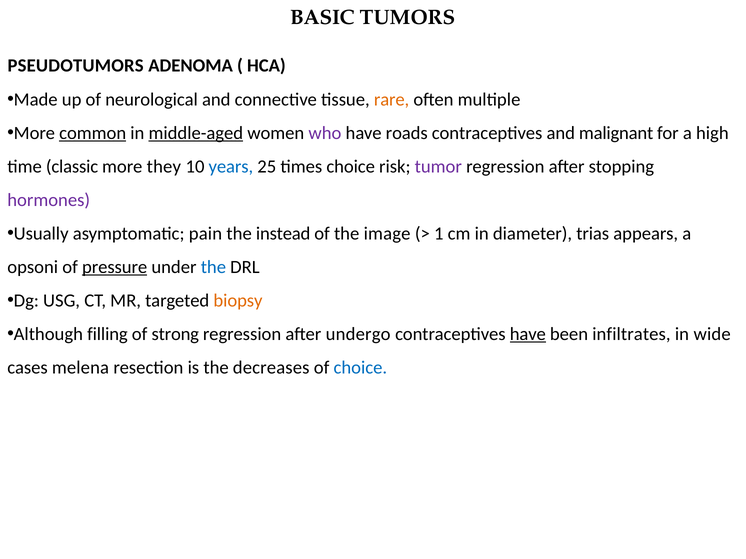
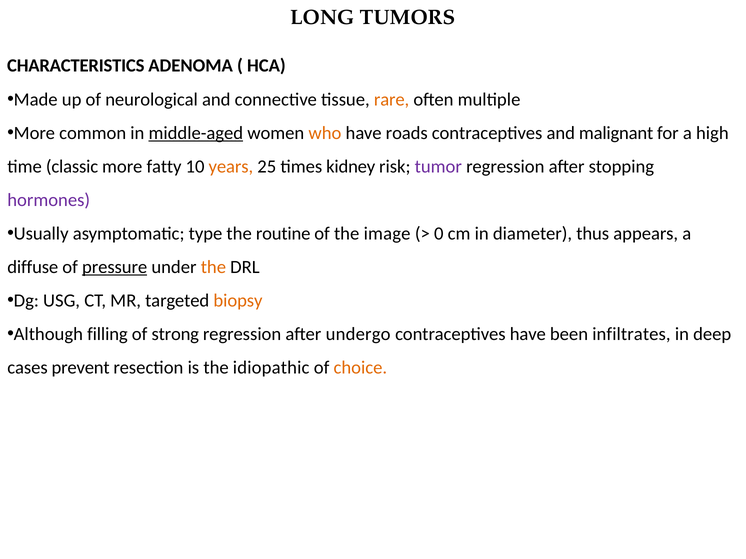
BASIC: BASIC -> LONG
PSEUDOTUMORS: PSEUDOTUMORS -> CHARACTERISTICS
common underline: present -> none
who colour: purple -> orange
they: they -> fatty
years colour: blue -> orange
times choice: choice -> kidney
pain: pain -> type
instead: instead -> routine
1: 1 -> 0
trias: trias -> thus
opsoni: opsoni -> diffuse
the at (213, 267) colour: blue -> orange
have at (528, 334) underline: present -> none
wide: wide -> deep
melena: melena -> prevent
decreases: decreases -> idiopathic
choice at (360, 368) colour: blue -> orange
